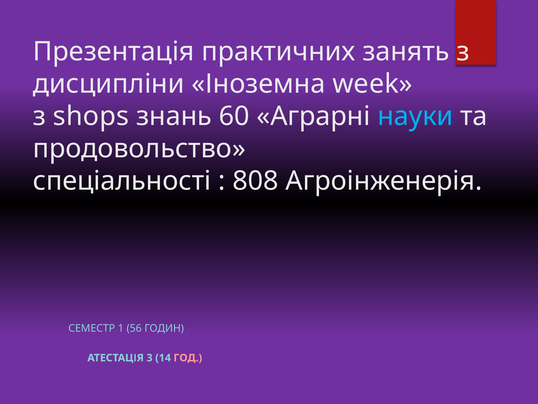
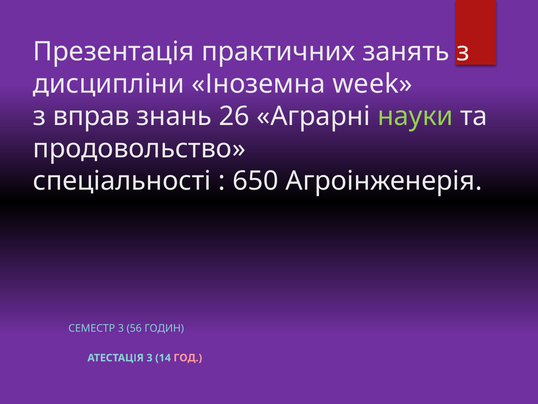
shops: shops -> вправ
60: 60 -> 26
науки colour: light blue -> light green
808: 808 -> 650
СЕМЕСТР 1: 1 -> 3
